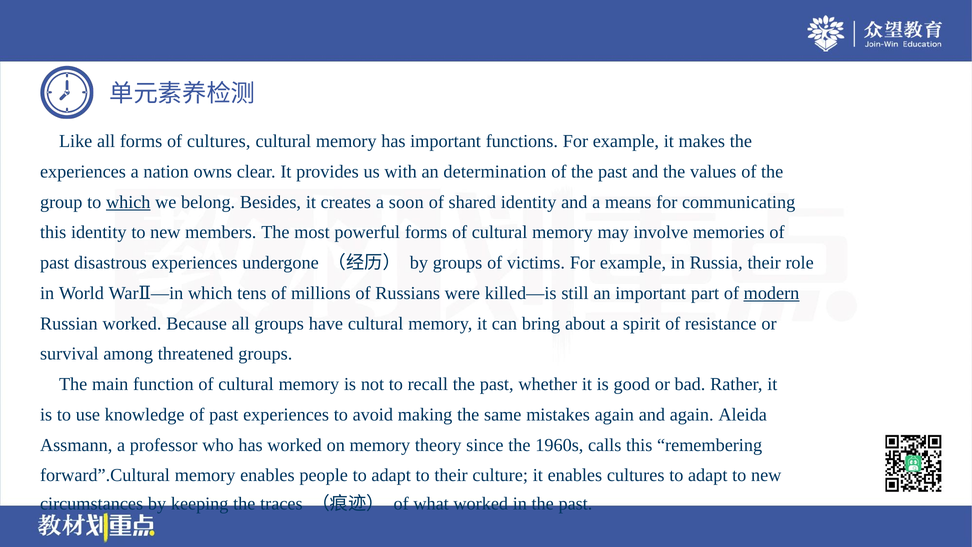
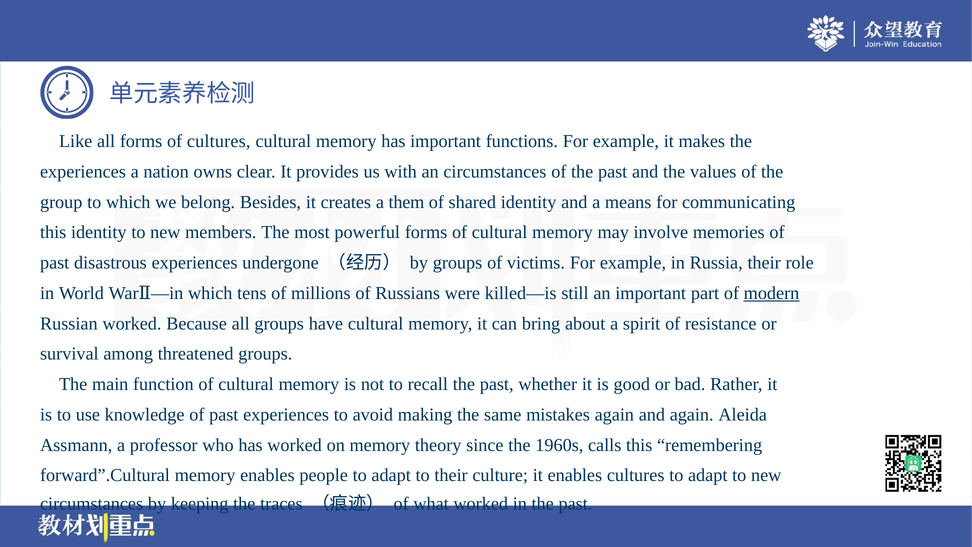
an determination: determination -> circumstances
which at (128, 202) underline: present -> none
soon: soon -> them
